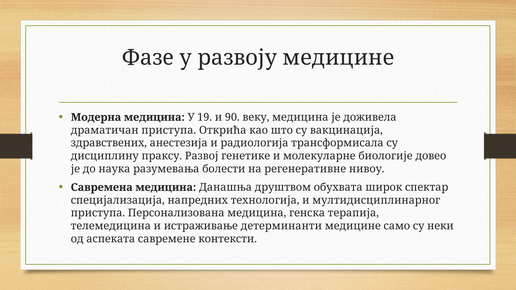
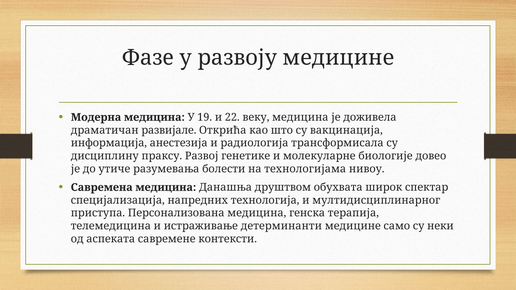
90: 90 -> 22
драматичан приступа: приступа -> развијале
здравствених: здравствених -> информација
наука: наука -> утиче
регенеративне: регенеративне -> технологијама
